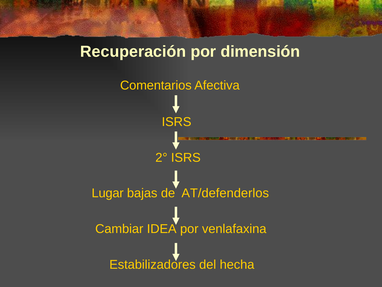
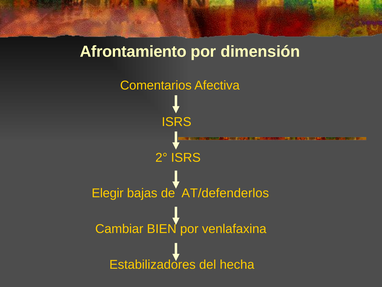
Recuperación: Recuperación -> Afrontamiento
Lugar: Lugar -> Elegir
IDEA: IDEA -> BIEN
